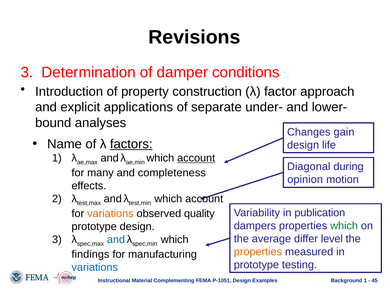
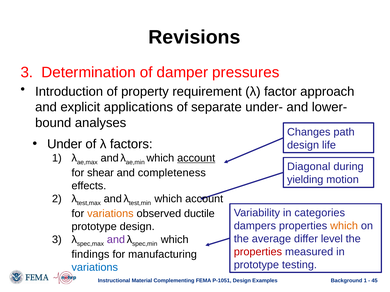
conditions: conditions -> pressures
construction: construction -> requirement
gain: gain -> path
Name: Name -> Under
factors underline: present -> none
many: many -> shear
opinion: opinion -> yielding
publication: publication -> categories
quality: quality -> ductile
which at (344, 226) colour: green -> orange
and at (116, 240) colour: blue -> purple
properties at (258, 252) colour: orange -> red
